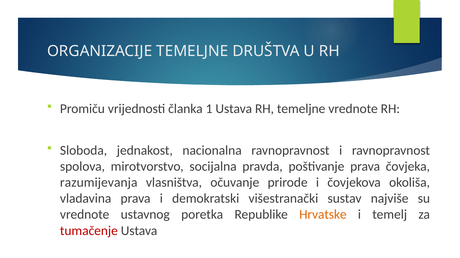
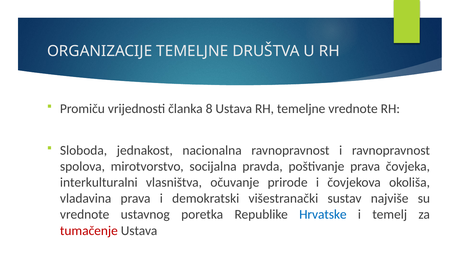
1: 1 -> 8
razumijevanja: razumijevanja -> interkulturalni
Hrvatske colour: orange -> blue
